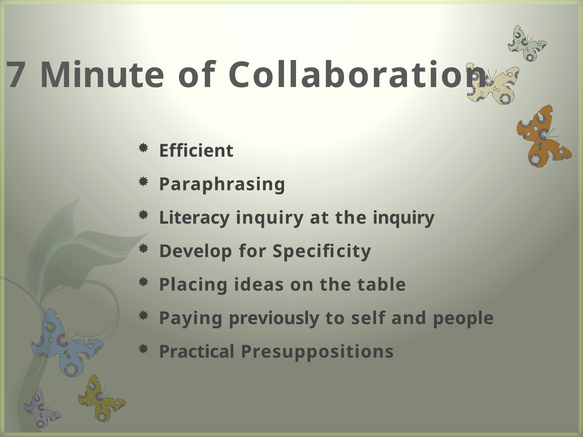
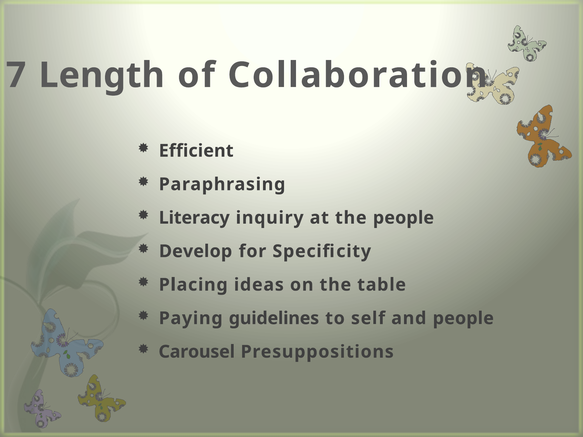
Minute: Minute -> Length
the inquiry: inquiry -> people
previously: previously -> guidelines
Practical: Practical -> Carousel
